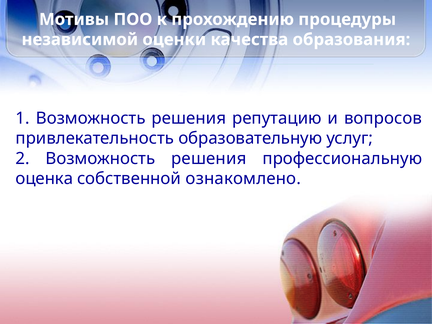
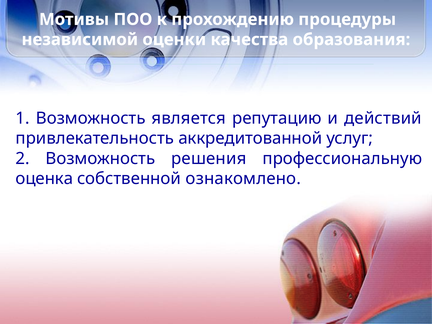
1 Возможность решения: решения -> является
вопросов: вопросов -> действий
образовательную: образовательную -> аккредитованной
